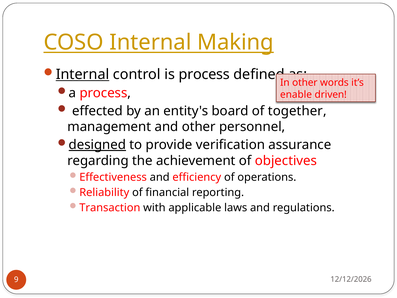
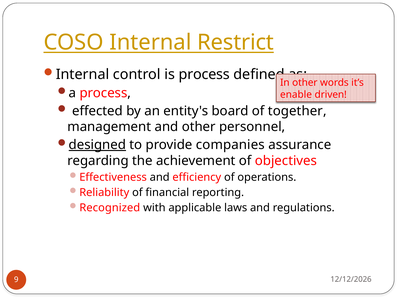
Making: Making -> Restrict
Internal at (83, 74) underline: present -> none
verification: verification -> companies
Transaction: Transaction -> Recognized
